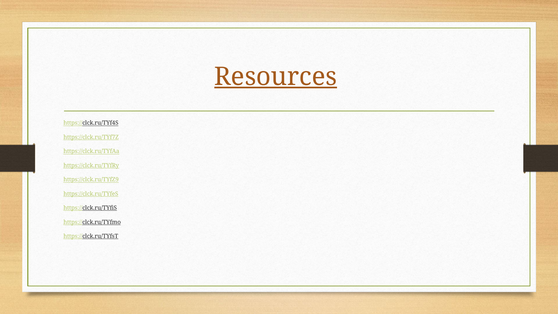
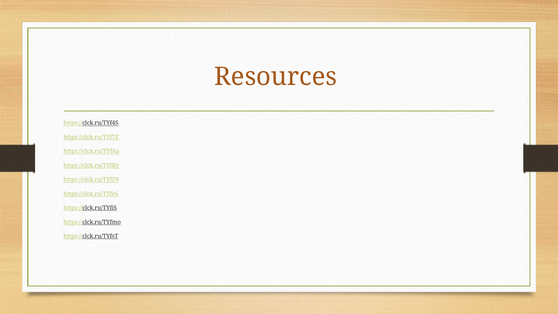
Resources underline: present -> none
